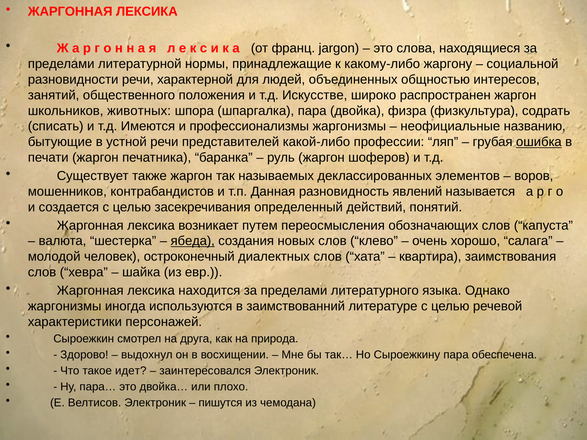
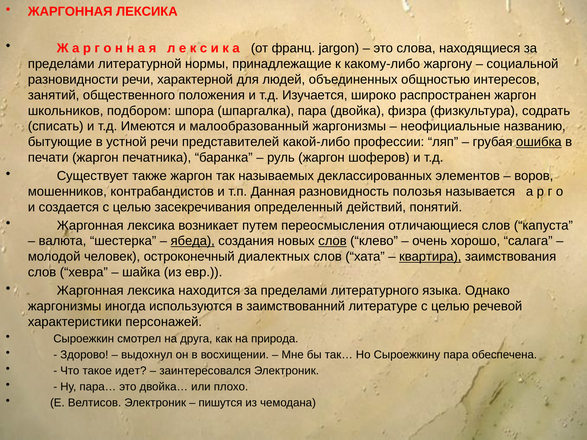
Искусстве: Искусстве -> Изучается
животных: животных -> подбором
профессионализмы: профессионализмы -> малообразованный
явлений: явлений -> полозья
обозначающих: обозначающих -> отличающиеся
слов at (332, 241) underline: none -> present
квартира underline: none -> present
